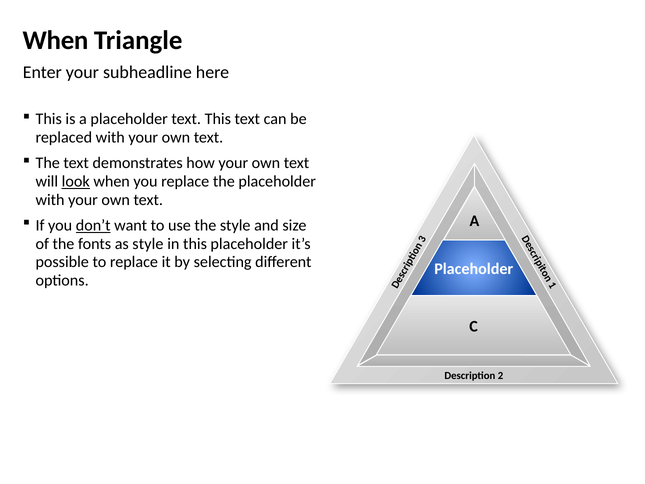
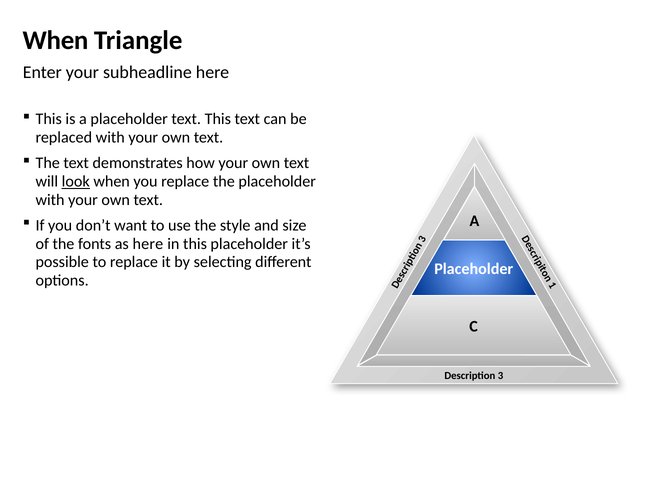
don’t underline: present -> none
as style: style -> here
Description 2: 2 -> 3
